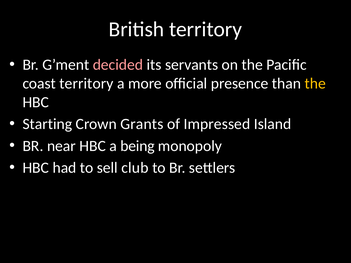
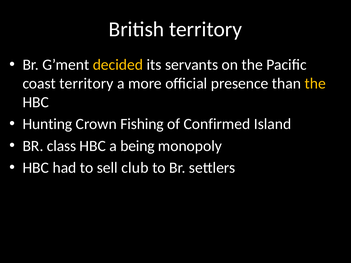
decided colour: pink -> yellow
Starting: Starting -> Hunting
Grants: Grants -> Fishing
Impressed: Impressed -> Confirmed
near: near -> class
